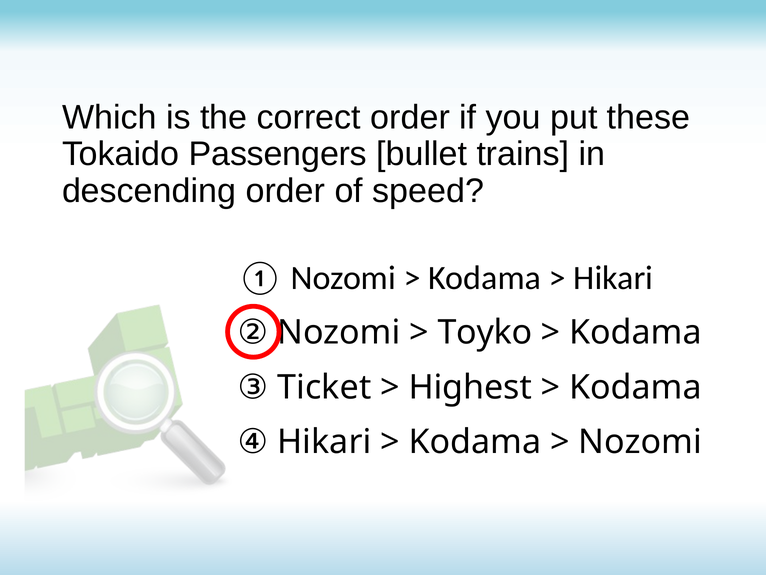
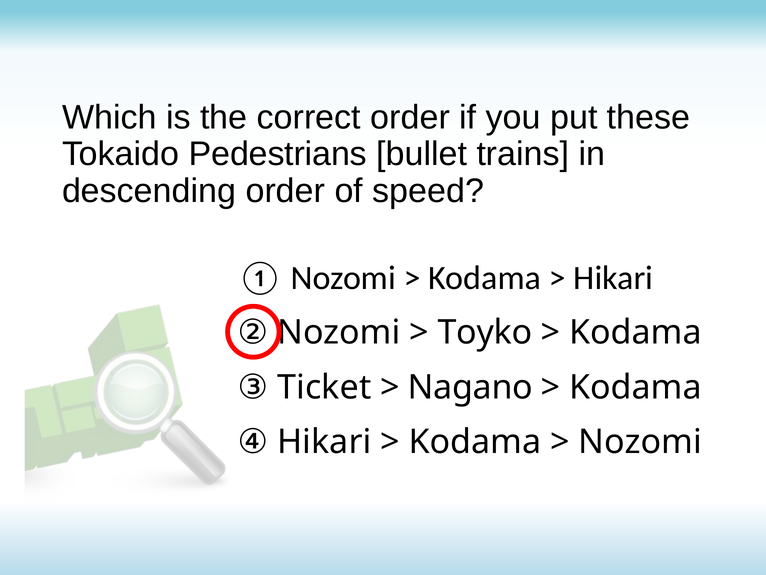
Passengers: Passengers -> Pedestrians
Highest: Highest -> Nagano
